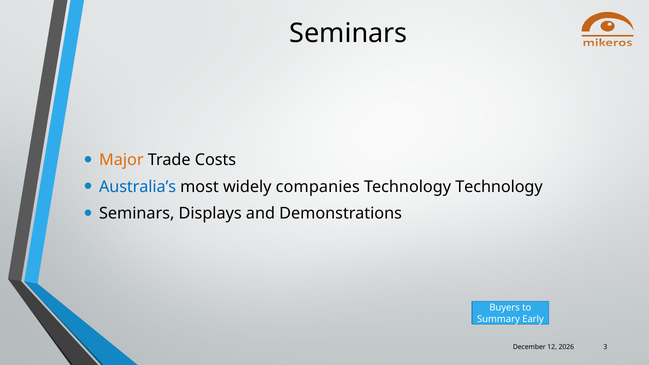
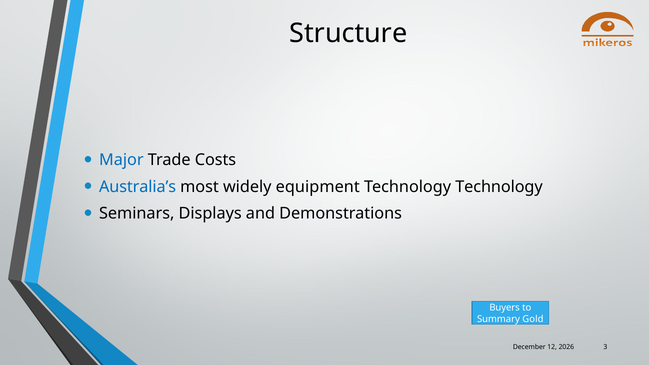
Seminars at (348, 34): Seminars -> Structure
Major colour: orange -> blue
companies: companies -> equipment
Early: Early -> Gold
